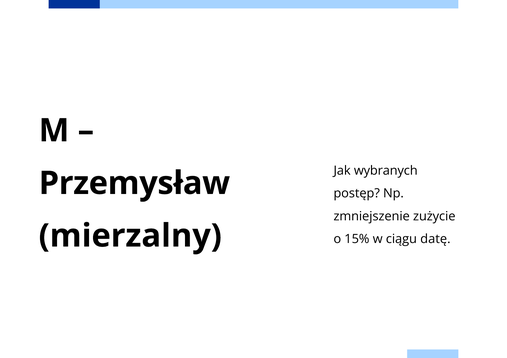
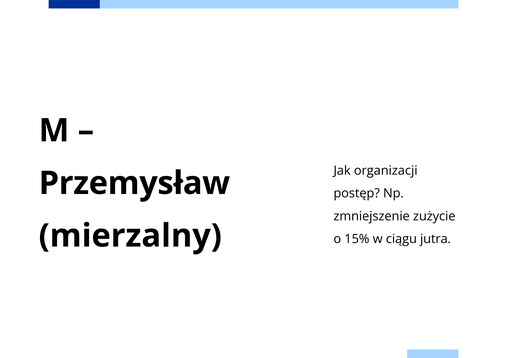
wybranych: wybranych -> organizacji
datę: datę -> jutra
